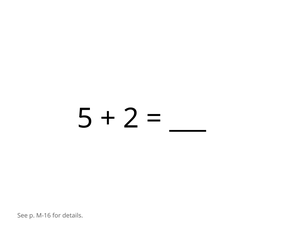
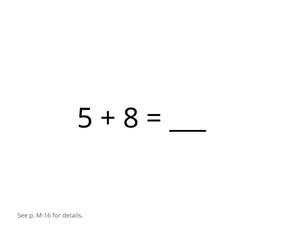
2: 2 -> 8
